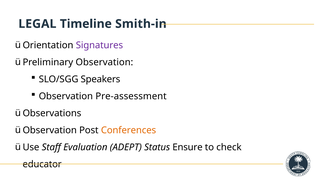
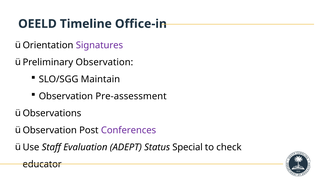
LEGAL: LEGAL -> OEELD
Smith-in: Smith-in -> Office-in
Speakers: Speakers -> Maintain
Conferences colour: orange -> purple
Ensure: Ensure -> Special
